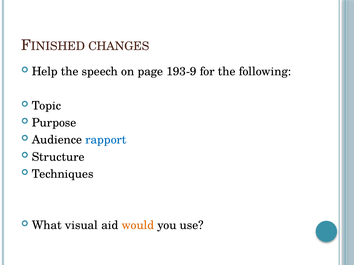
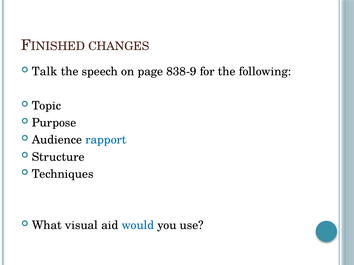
Help: Help -> Talk
193-9: 193-9 -> 838-9
would colour: orange -> blue
